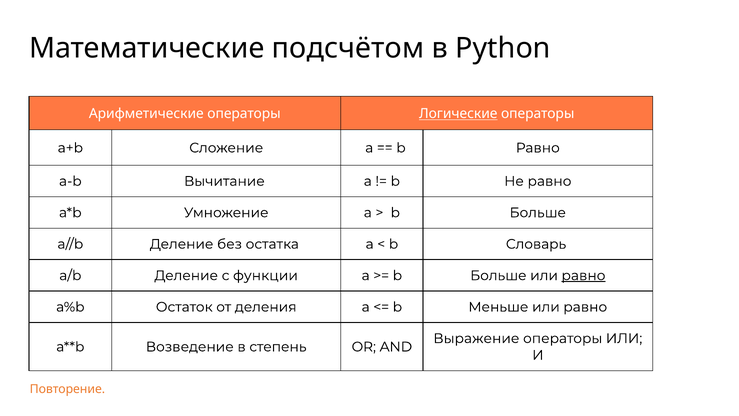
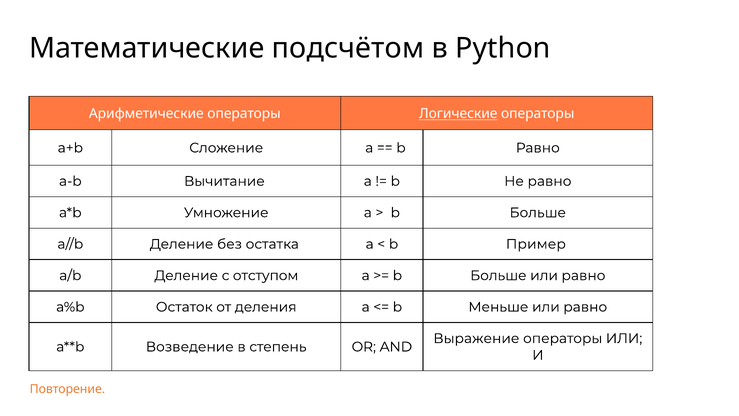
Словарь: Словарь -> Пример
функции: функции -> отступом
равно at (583, 275) underline: present -> none
